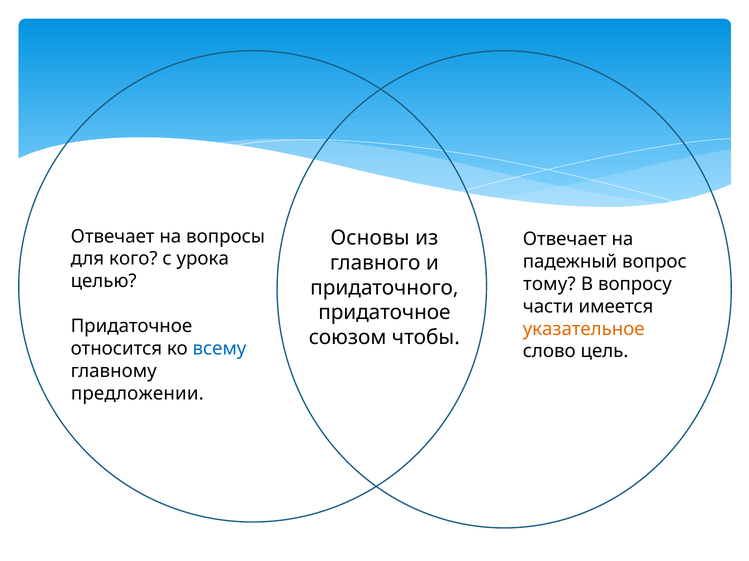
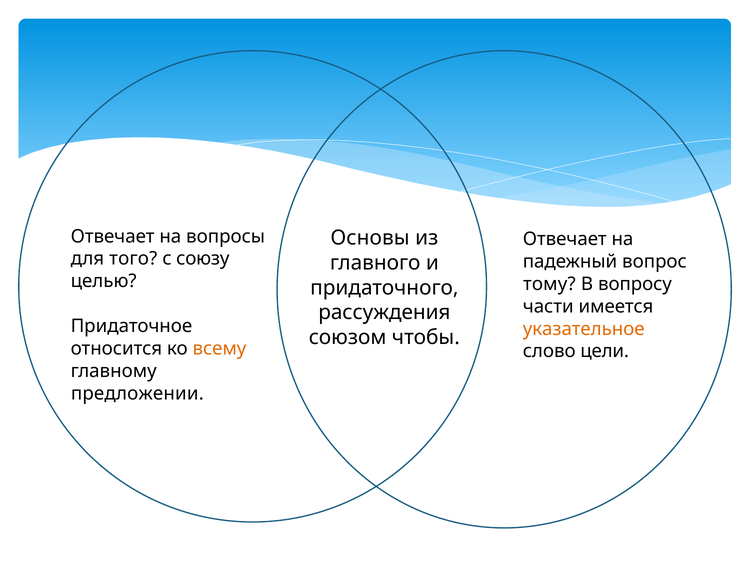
кого: кого -> того
урока: урока -> союзу
придаточное at (384, 313): придаточное -> рассуждения
всему colour: blue -> orange
цель: цель -> цели
